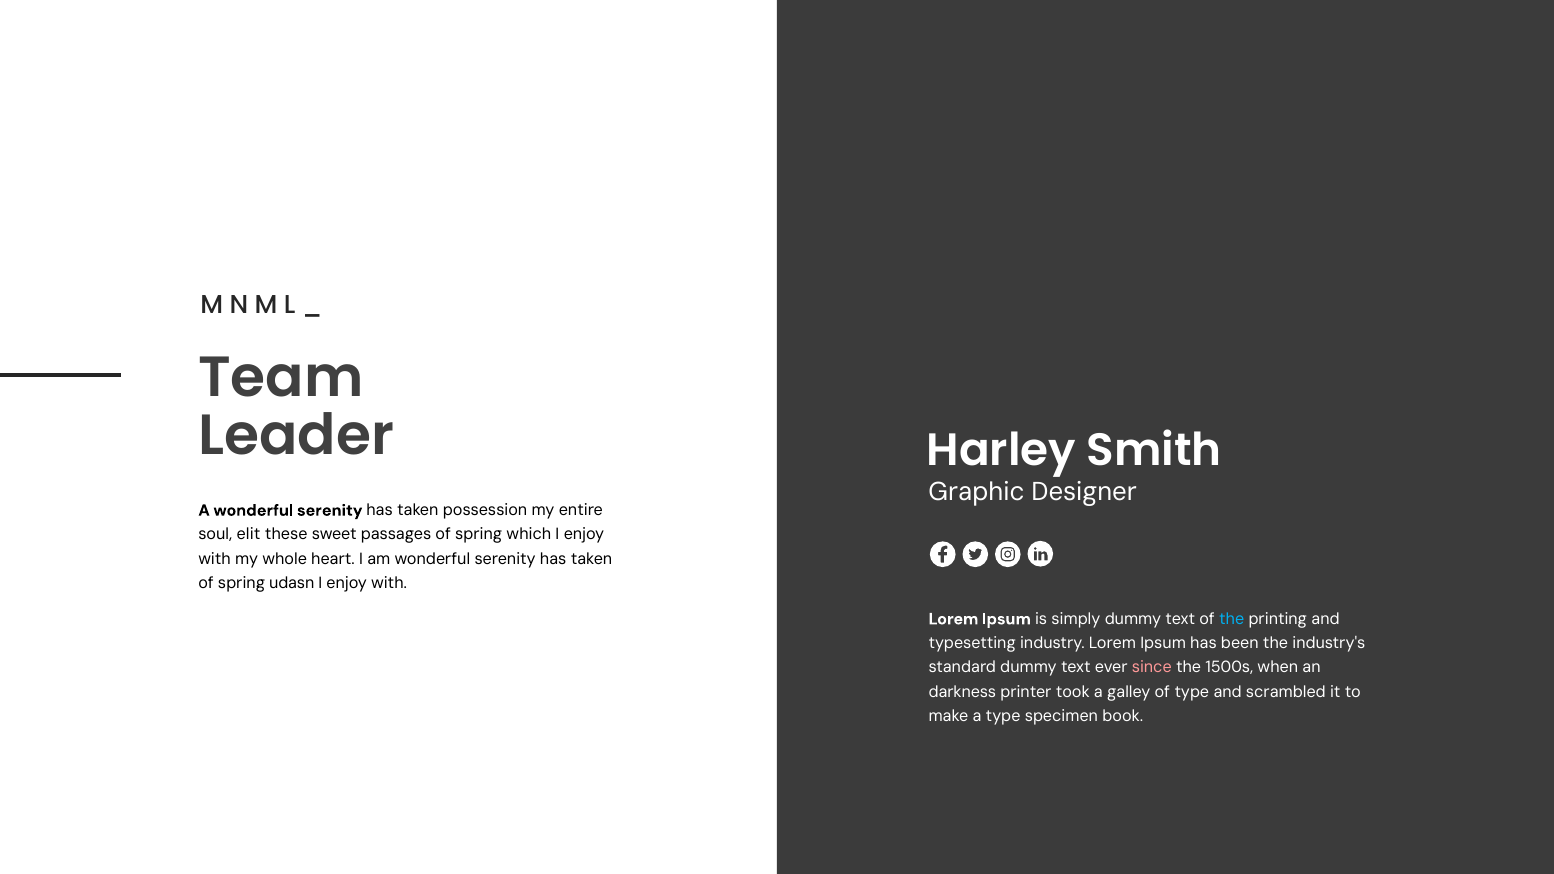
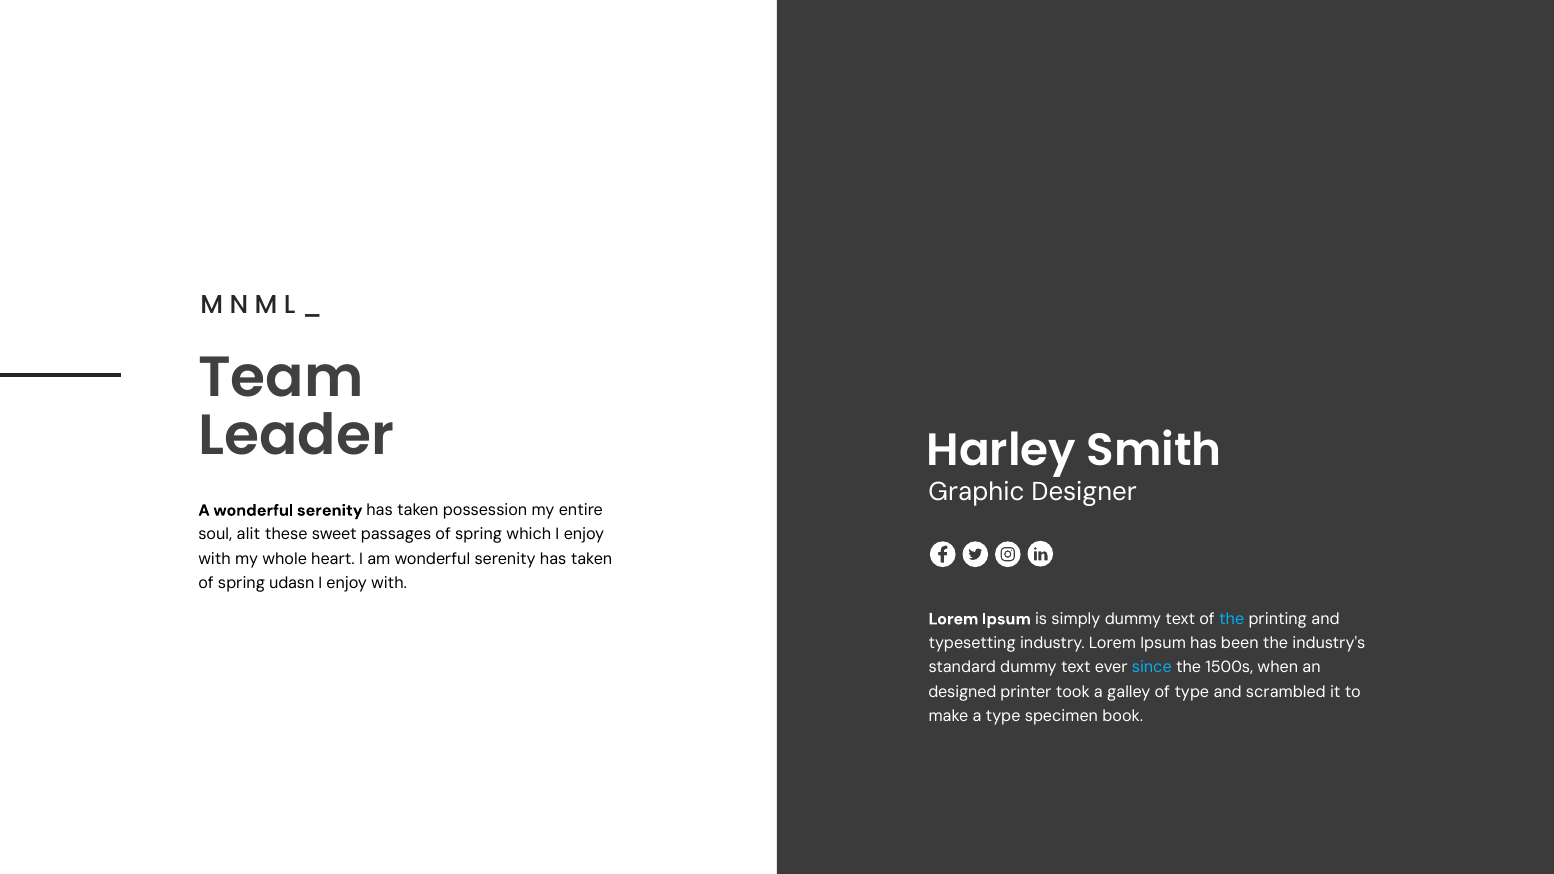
elit: elit -> alit
since colour: pink -> light blue
darkness: darkness -> designed
